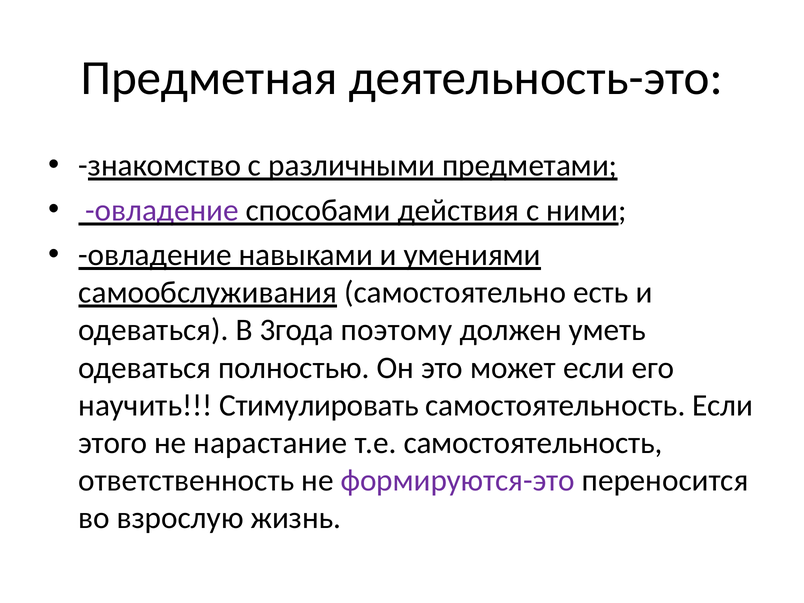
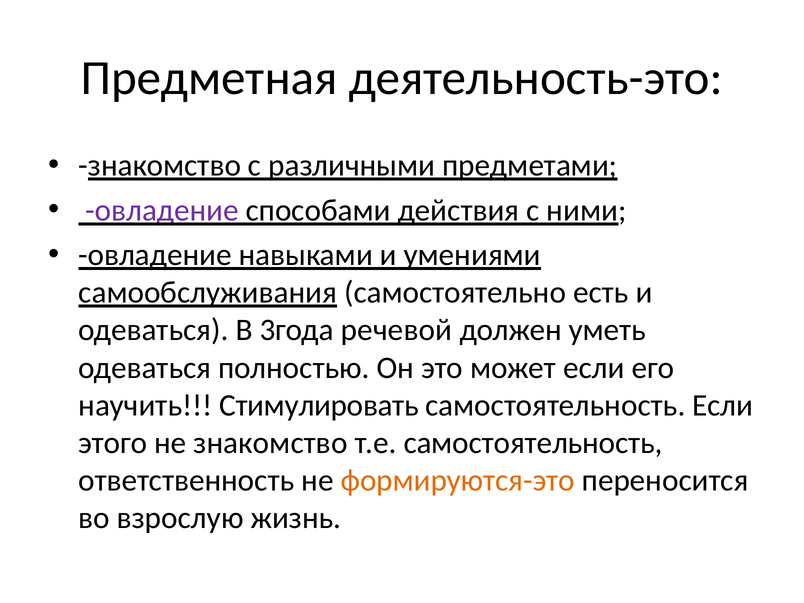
поэтому: поэтому -> речевой
не нарастание: нарастание -> знакомство
формируются-это colour: purple -> orange
